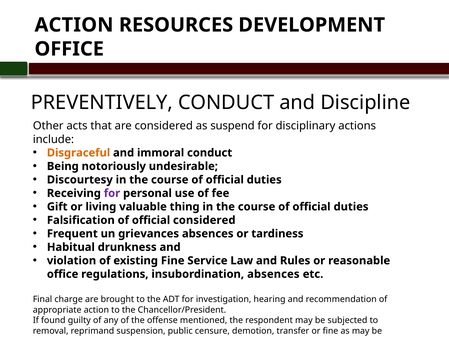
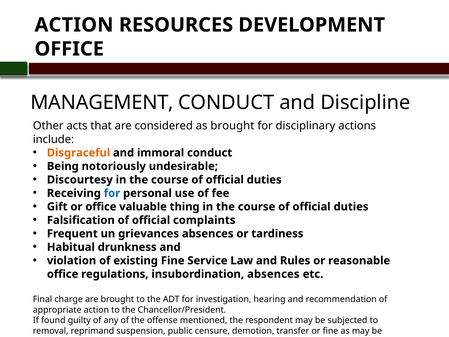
PREVENTIVELY: PREVENTIVELY -> MANAGEMENT
as suspend: suspend -> brought
for at (112, 193) colour: purple -> blue
or living: living -> office
official considered: considered -> complaints
